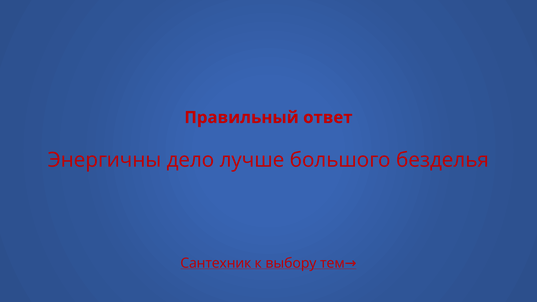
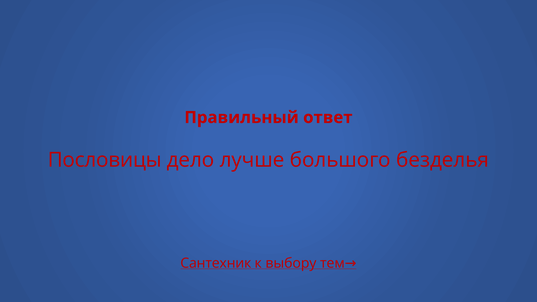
Энергичны: Энергичны -> Пословицы
